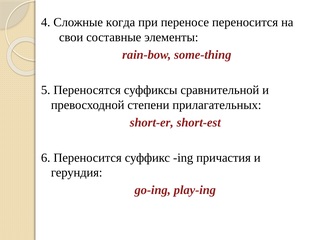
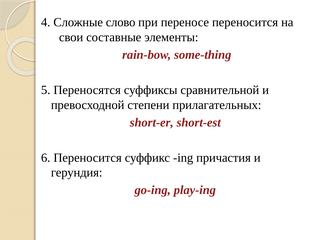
когда: когда -> слово
